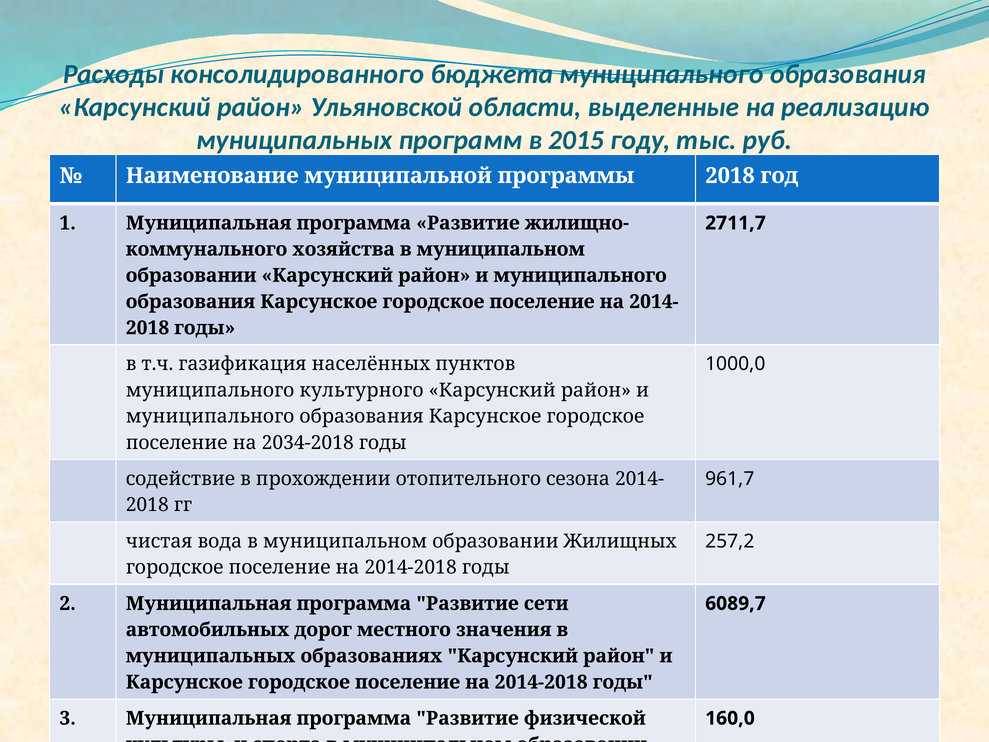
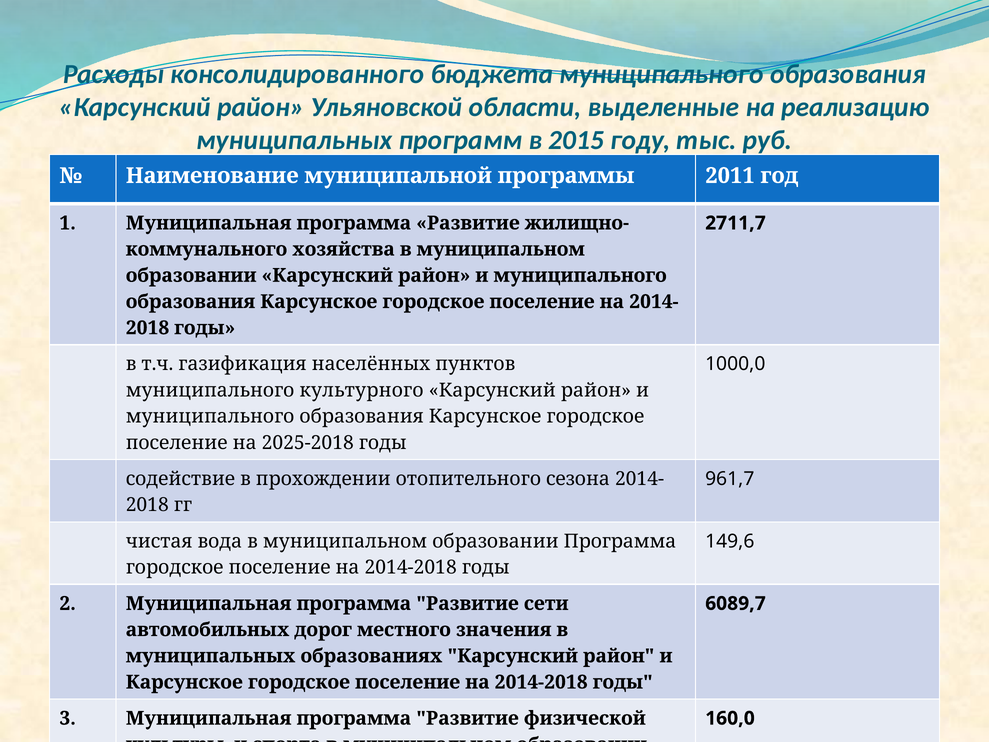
программы 2018: 2018 -> 2011
2034-2018: 2034-2018 -> 2025-2018
образовании Жилищных: Жилищных -> Программа
257,2: 257,2 -> 149,6
